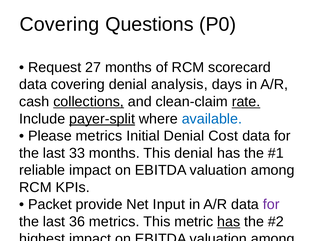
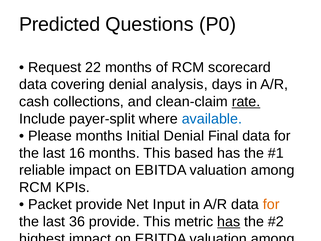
Covering at (59, 24): Covering -> Predicted
27: 27 -> 22
collections underline: present -> none
payer-split underline: present -> none
Please metrics: metrics -> months
Denial Cost: Cost -> Final
33: 33 -> 16
This denial: denial -> based
for at (271, 204) colour: purple -> orange
36 metrics: metrics -> provide
